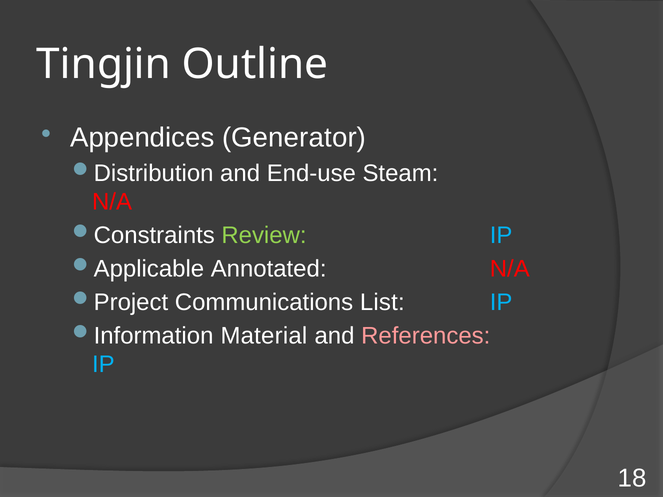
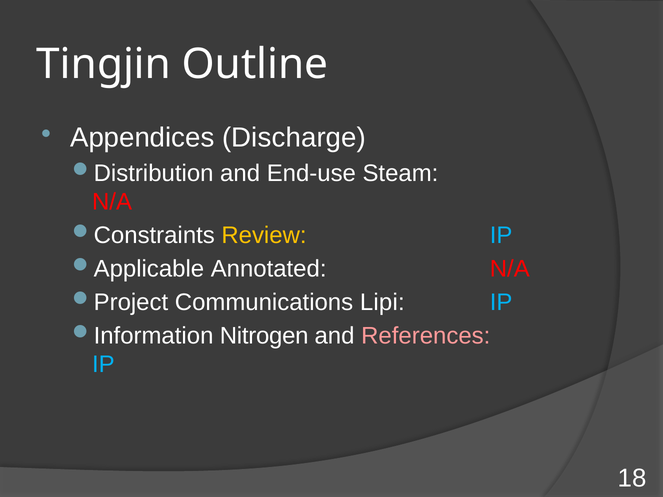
Generator: Generator -> Discharge
Review colour: light green -> yellow
List: List -> Lipi
Material: Material -> Nitrogen
